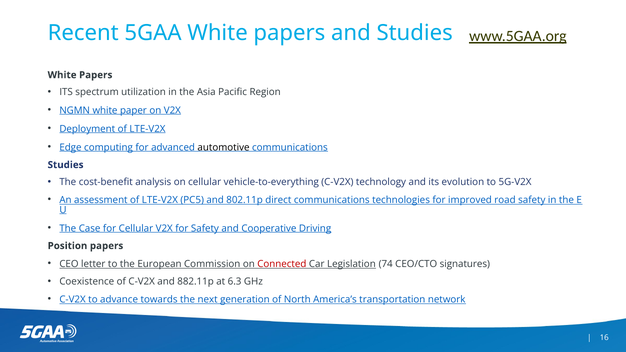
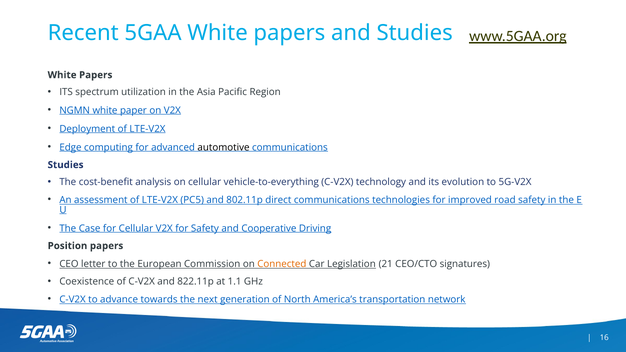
Connected colour: red -> orange
74: 74 -> 21
882.11p: 882.11p -> 822.11p
6.3: 6.3 -> 1.1
